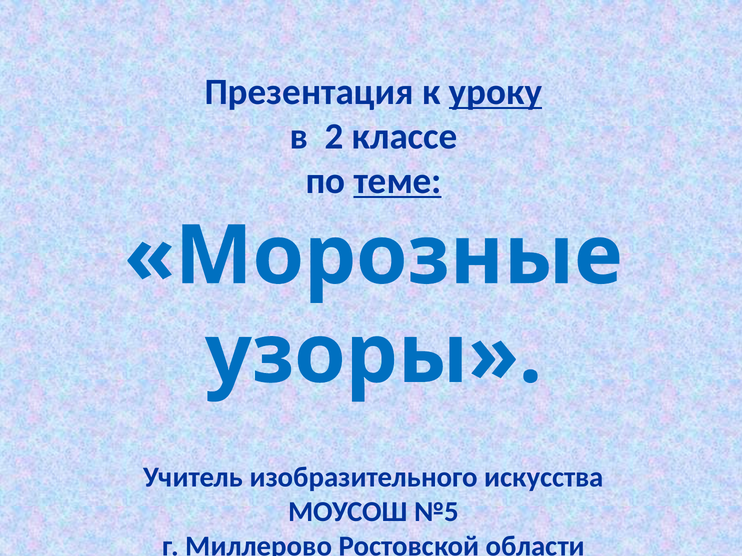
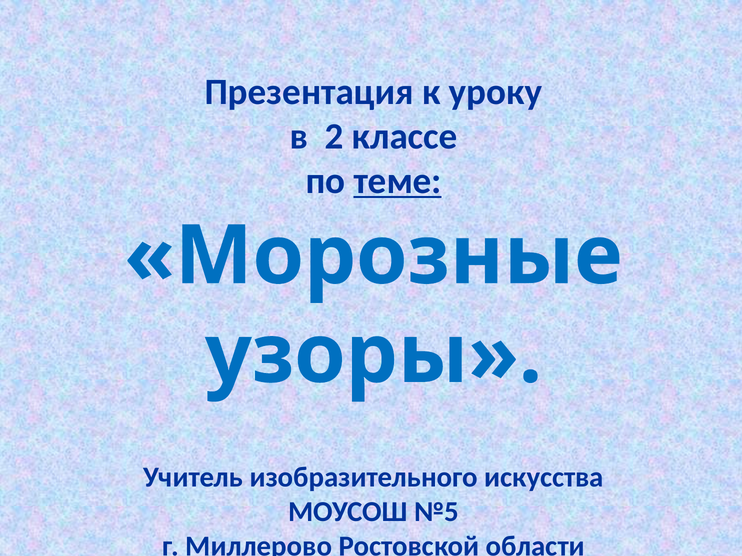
уроку underline: present -> none
